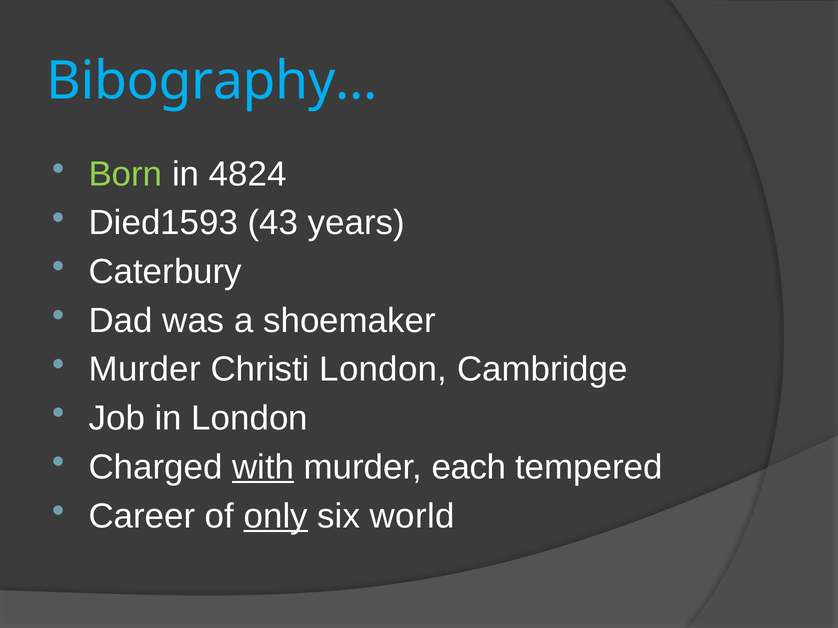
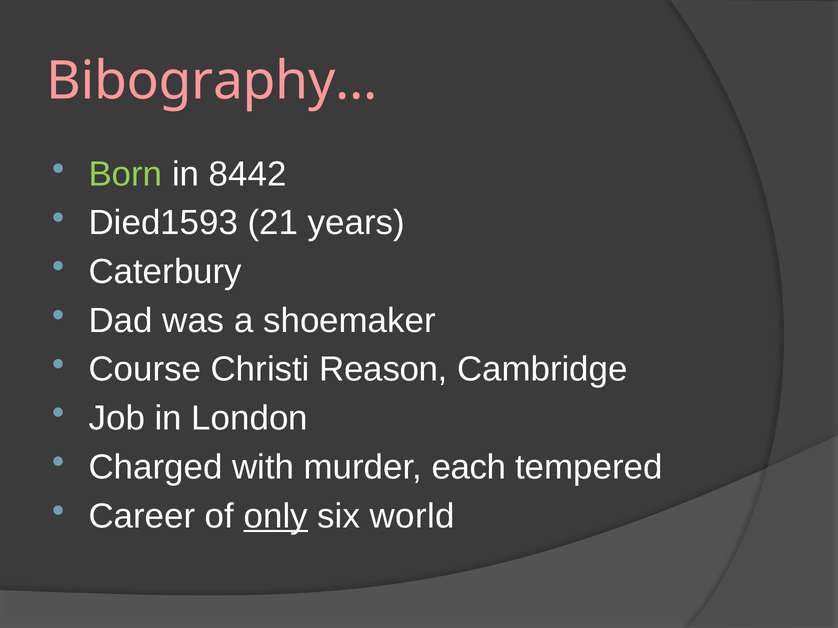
Bibography… colour: light blue -> pink
4824: 4824 -> 8442
43: 43 -> 21
Murder at (145, 370): Murder -> Course
Christi London: London -> Reason
with underline: present -> none
